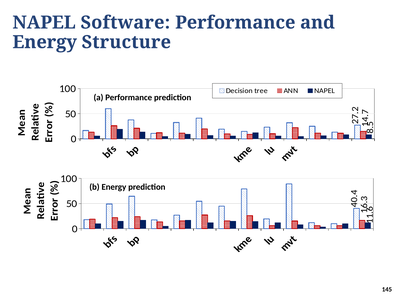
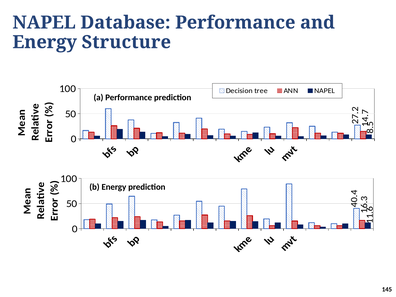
Software: Software -> Database
